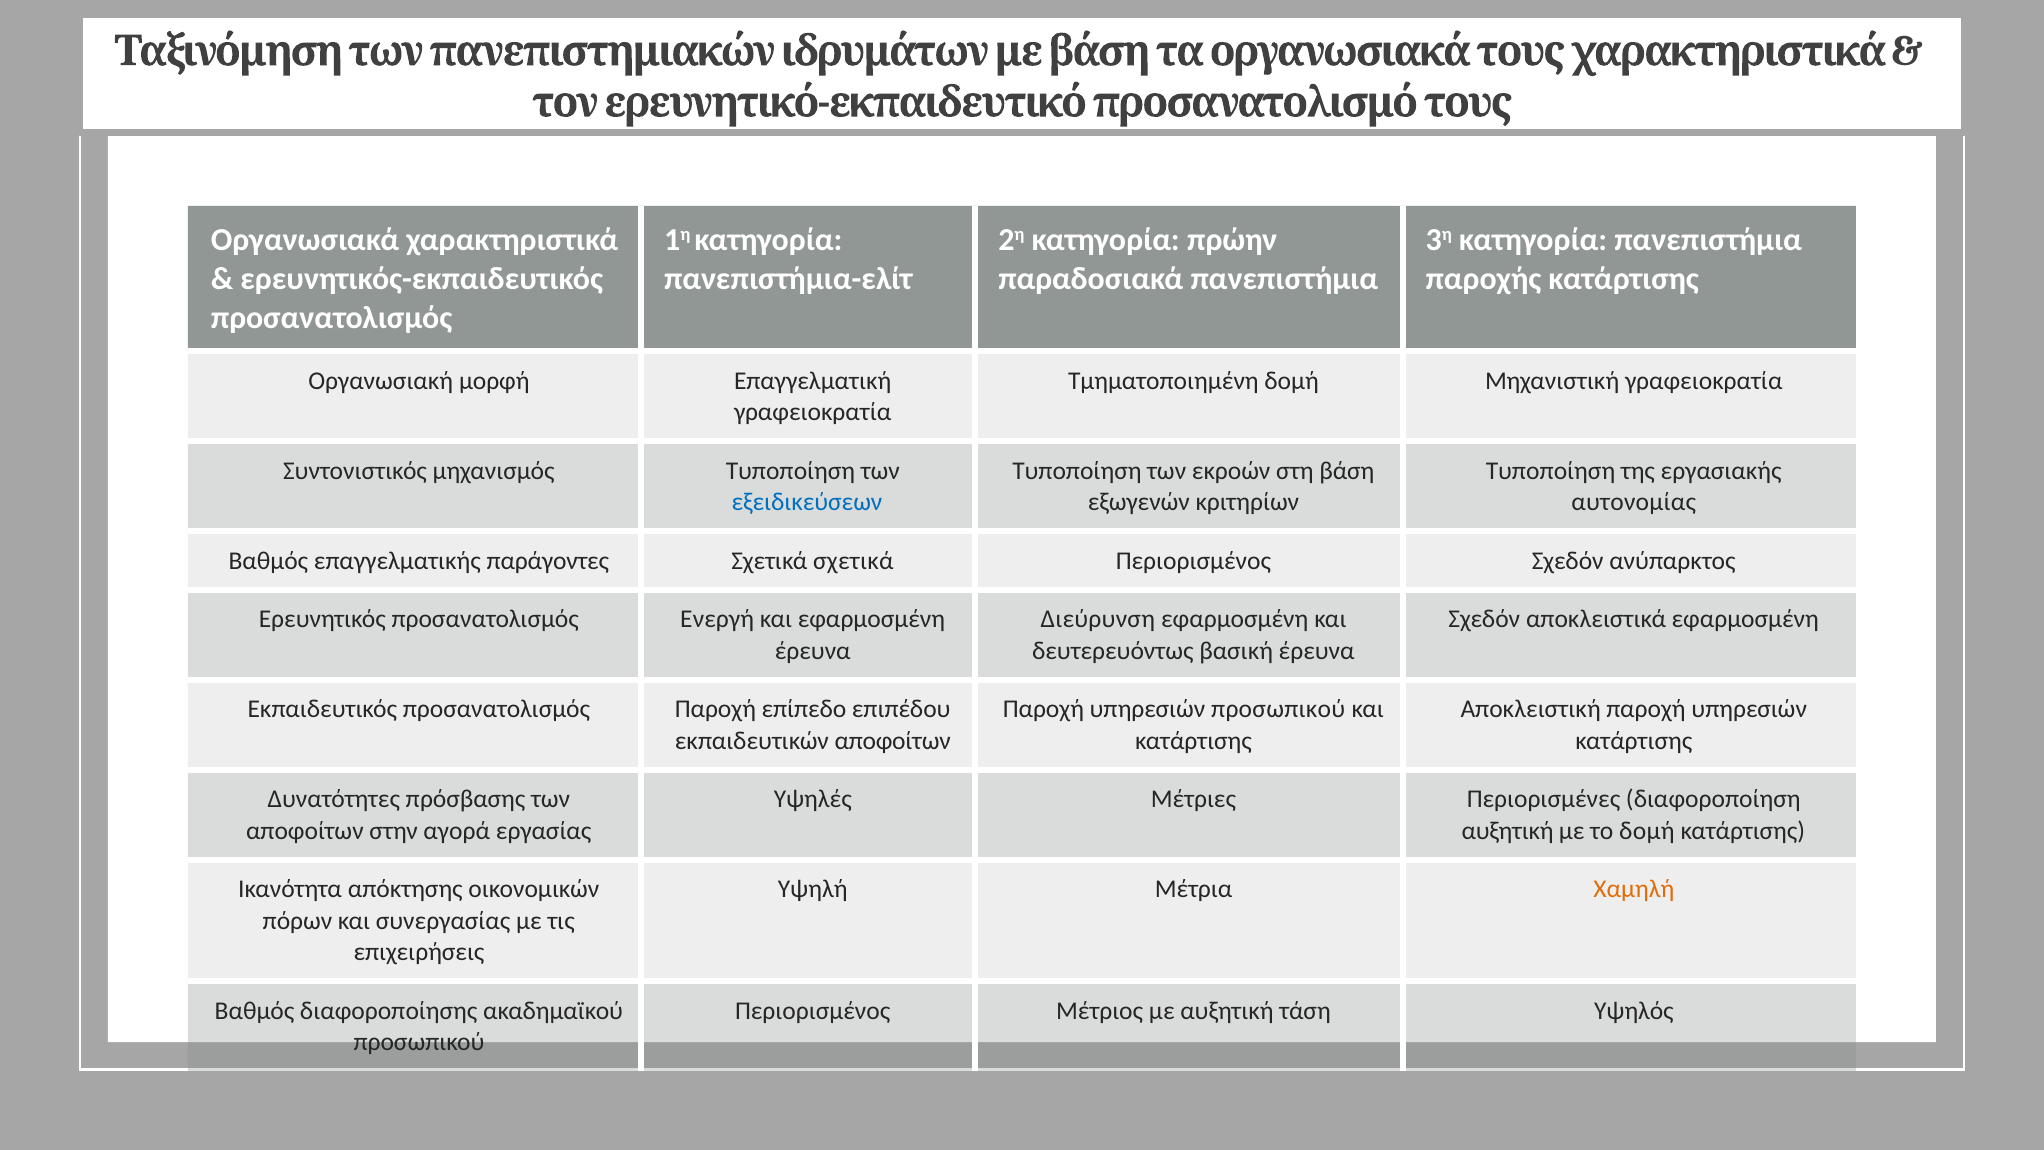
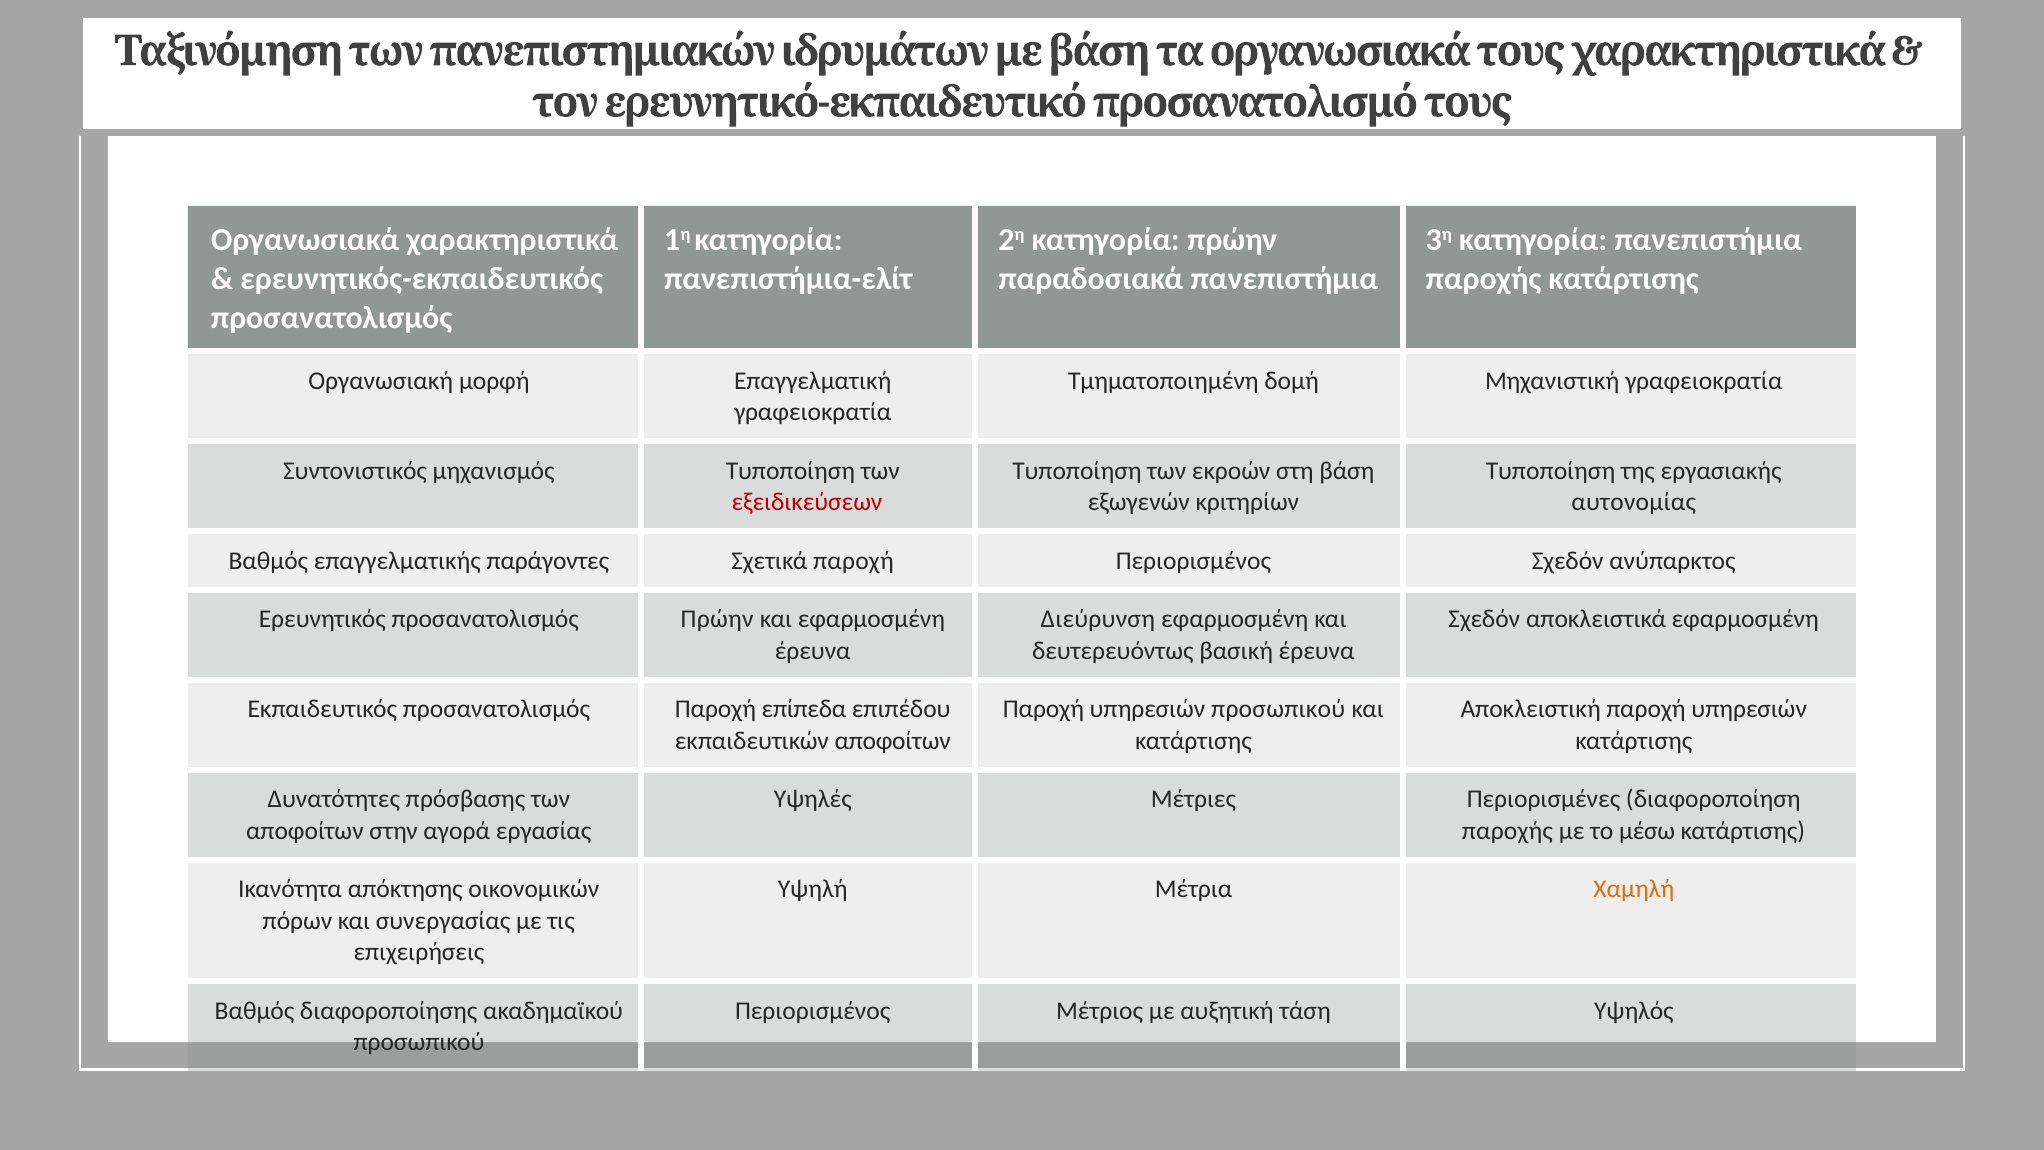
εξειδικεύσεων colour: blue -> red
Σχετικά σχετικά: σχετικά -> παροχή
προσανατολισμός Ενεργή: Ενεργή -> Πρώην
επίπεδο: επίπεδο -> επίπεδα
αυξητική at (1508, 830): αυξητική -> παροχής
το δομή: δομή -> μέσω
